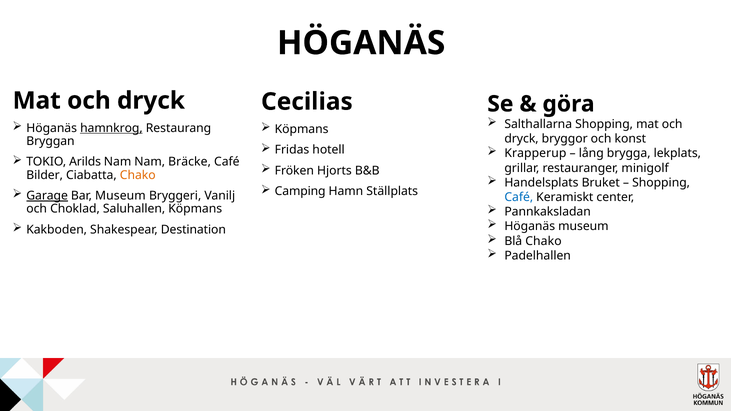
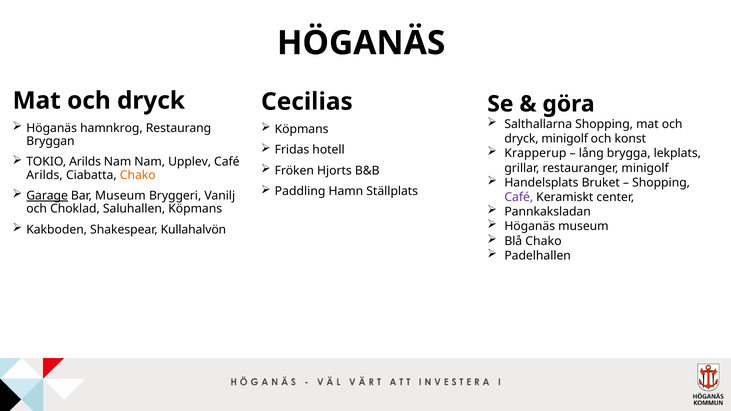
hamnkrog underline: present -> none
dryck bryggor: bryggor -> minigolf
Bräcke: Bräcke -> Upplev
Bilder at (45, 175): Bilder -> Arilds
Camping: Camping -> Paddling
Café at (519, 197) colour: blue -> purple
Destination: Destination -> Kullahalvön
